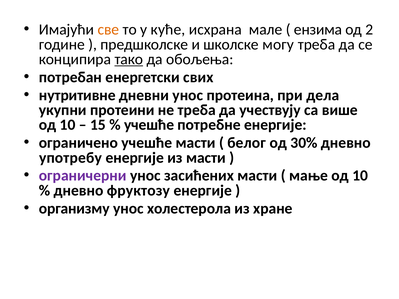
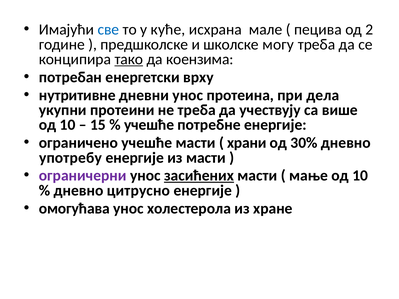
све colour: orange -> blue
ензима: ензима -> пецива
обољења: обољења -> коензима
свих: свих -> врху
белог: белог -> храни
засићених underline: none -> present
фруктозу: фруктозу -> цитрусно
организму: организму -> омогућава
